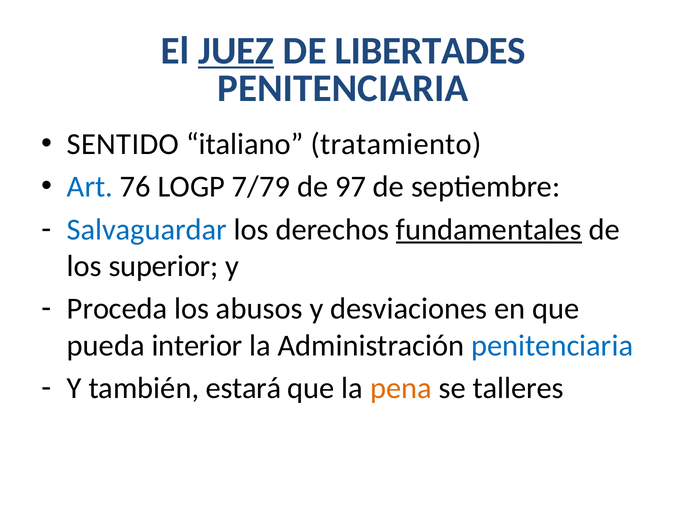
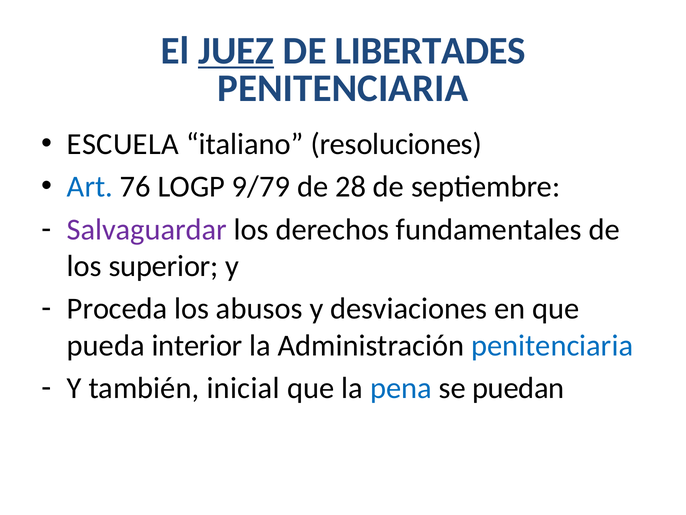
SENTIDO: SENTIDO -> ESCUELA
tratamiento: tratamiento -> resoluciones
7/79: 7/79 -> 9/79
97: 97 -> 28
Salvaguardar colour: blue -> purple
fundamentales underline: present -> none
estará: estará -> inicial
pena colour: orange -> blue
talleres: talleres -> puedan
